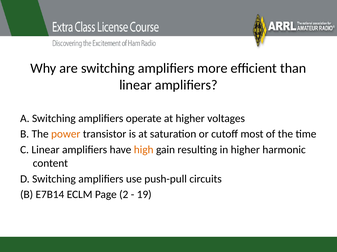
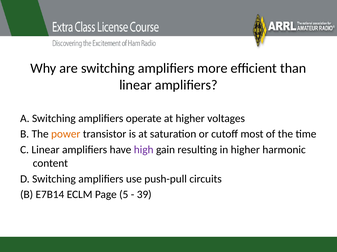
high colour: orange -> purple
2: 2 -> 5
19: 19 -> 39
